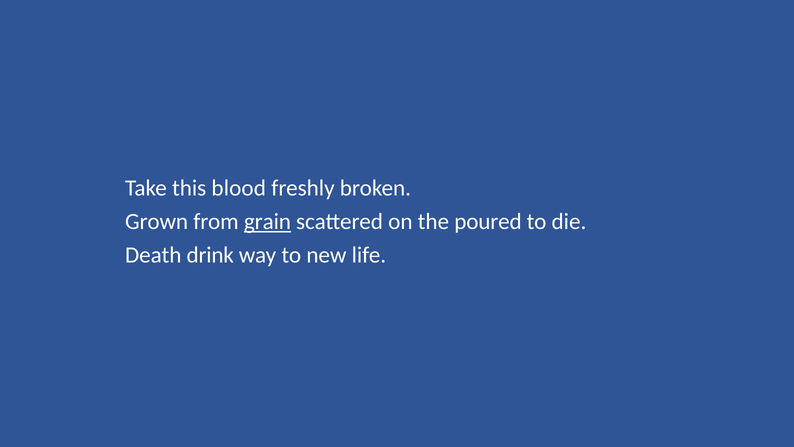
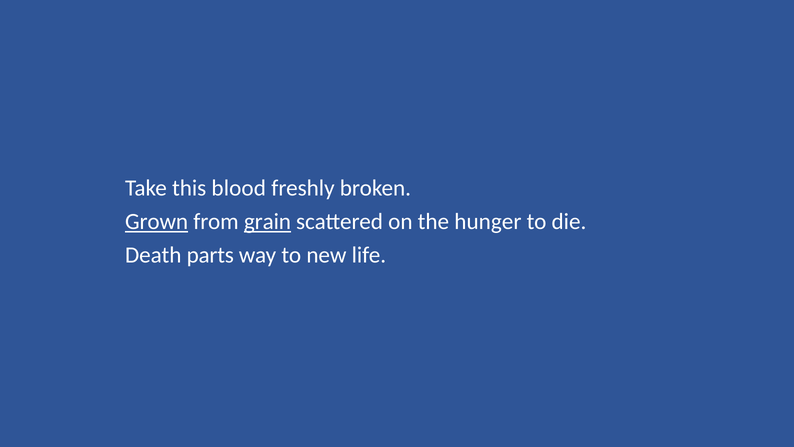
Grown underline: none -> present
poured: poured -> hunger
drink: drink -> parts
